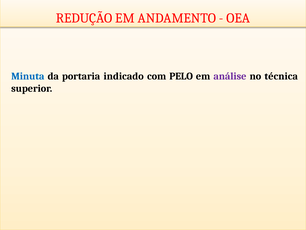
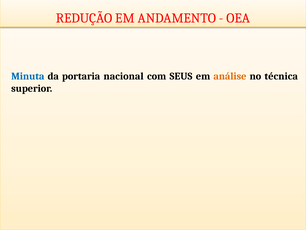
indicado: indicado -> nacional
PELO: PELO -> SEUS
análise colour: purple -> orange
